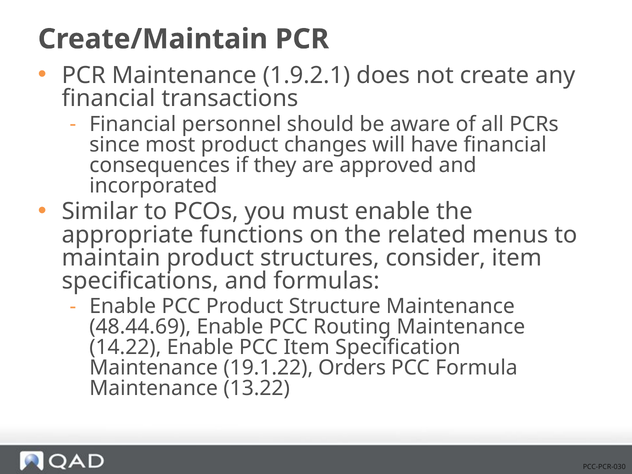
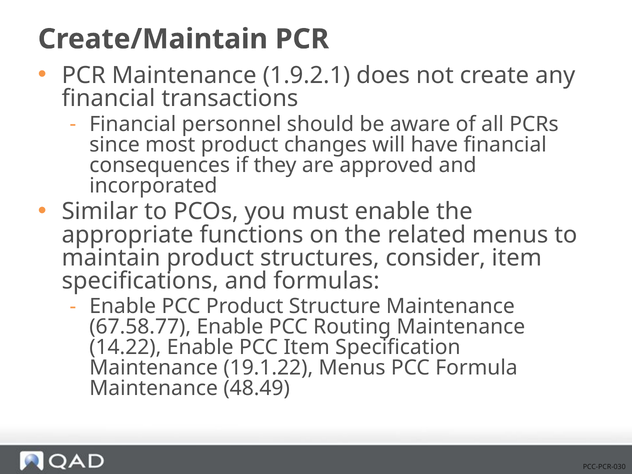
48.44.69: 48.44.69 -> 67.58.77
19.1.22 Orders: Orders -> Menus
13.22: 13.22 -> 48.49
